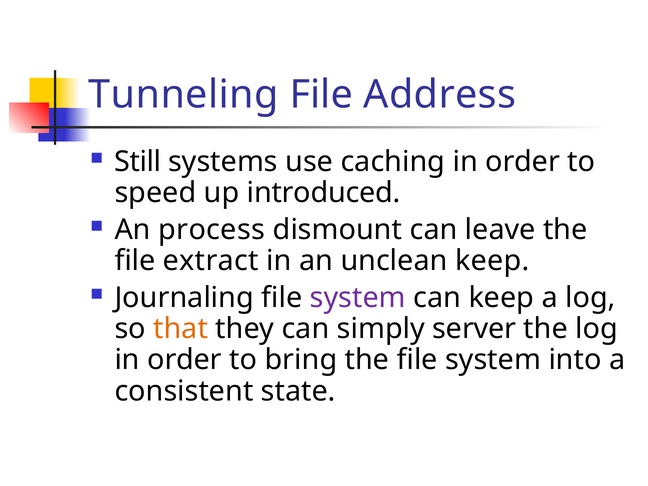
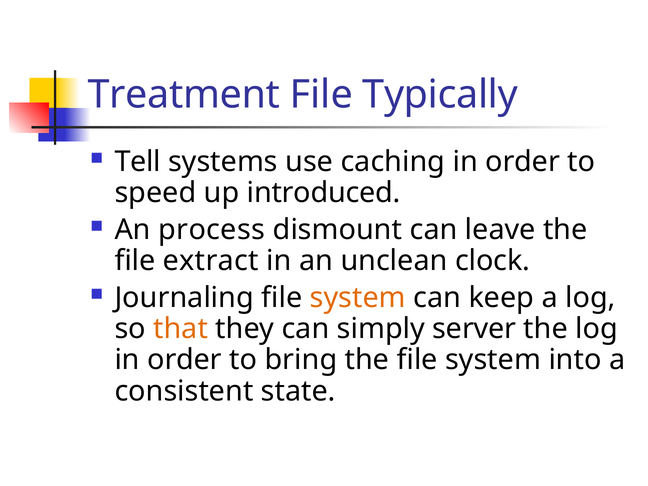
Tunneling: Tunneling -> Treatment
Address: Address -> Typically
Still: Still -> Tell
unclean keep: keep -> clock
system at (358, 298) colour: purple -> orange
